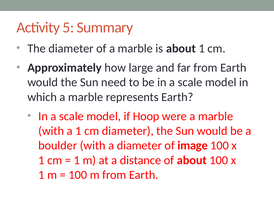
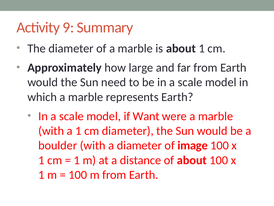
5: 5 -> 9
Hoop: Hoop -> Want
